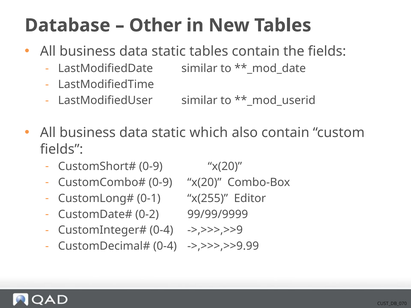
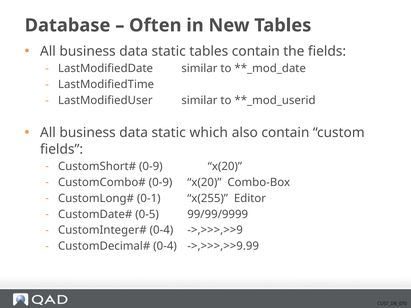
Other: Other -> Often
0-2: 0-2 -> 0-5
